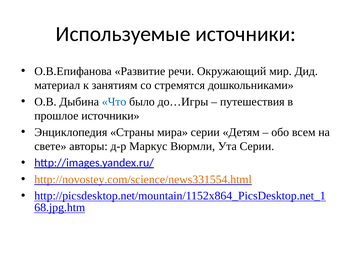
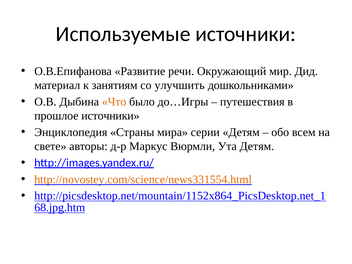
стремятся: стремятся -> улучшить
Что colour: blue -> orange
Ута Серии: Серии -> Детям
